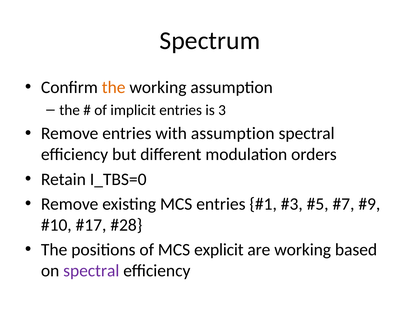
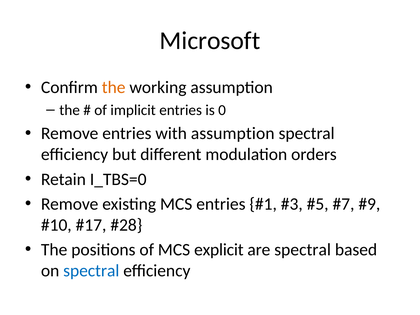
Spectrum: Spectrum -> Microsoft
3: 3 -> 0
are working: working -> spectral
spectral at (91, 271) colour: purple -> blue
